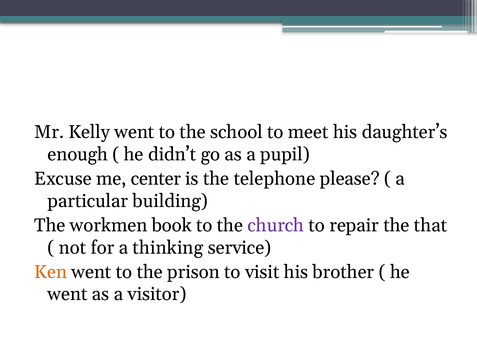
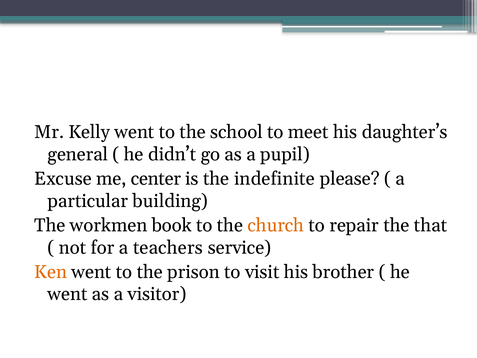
enough: enough -> general
telephone: telephone -> indefinite
church colour: purple -> orange
thinking: thinking -> teachers
